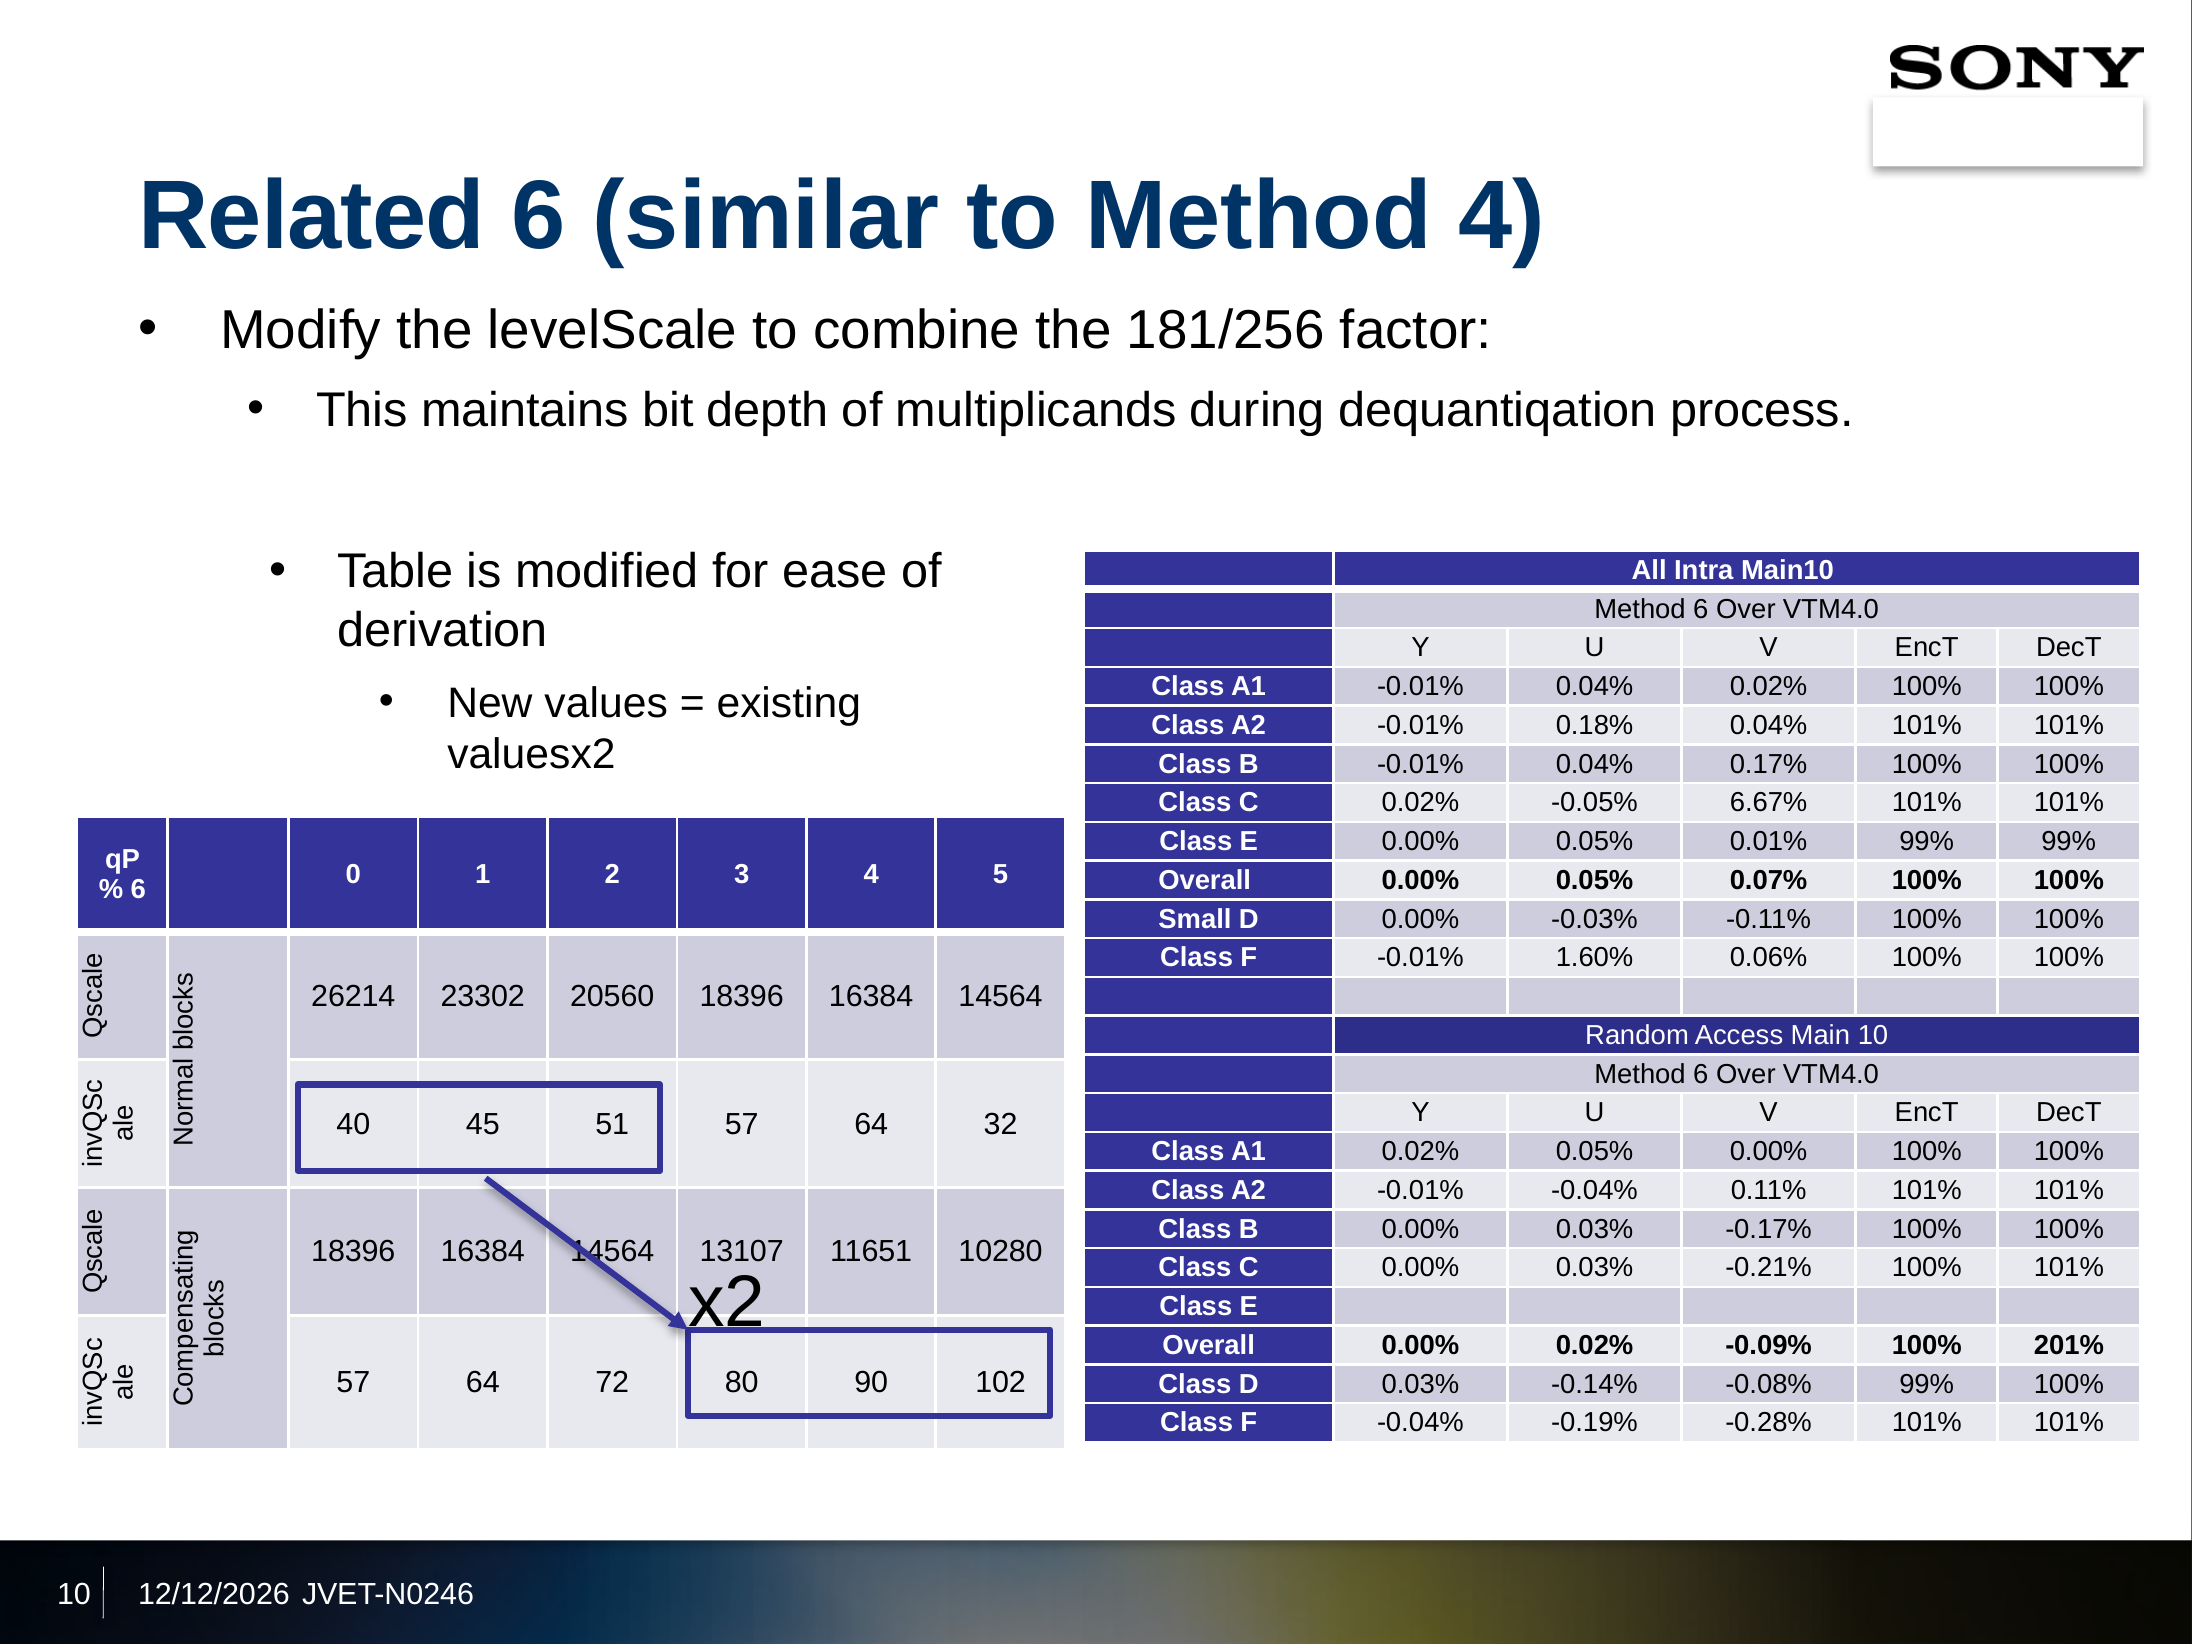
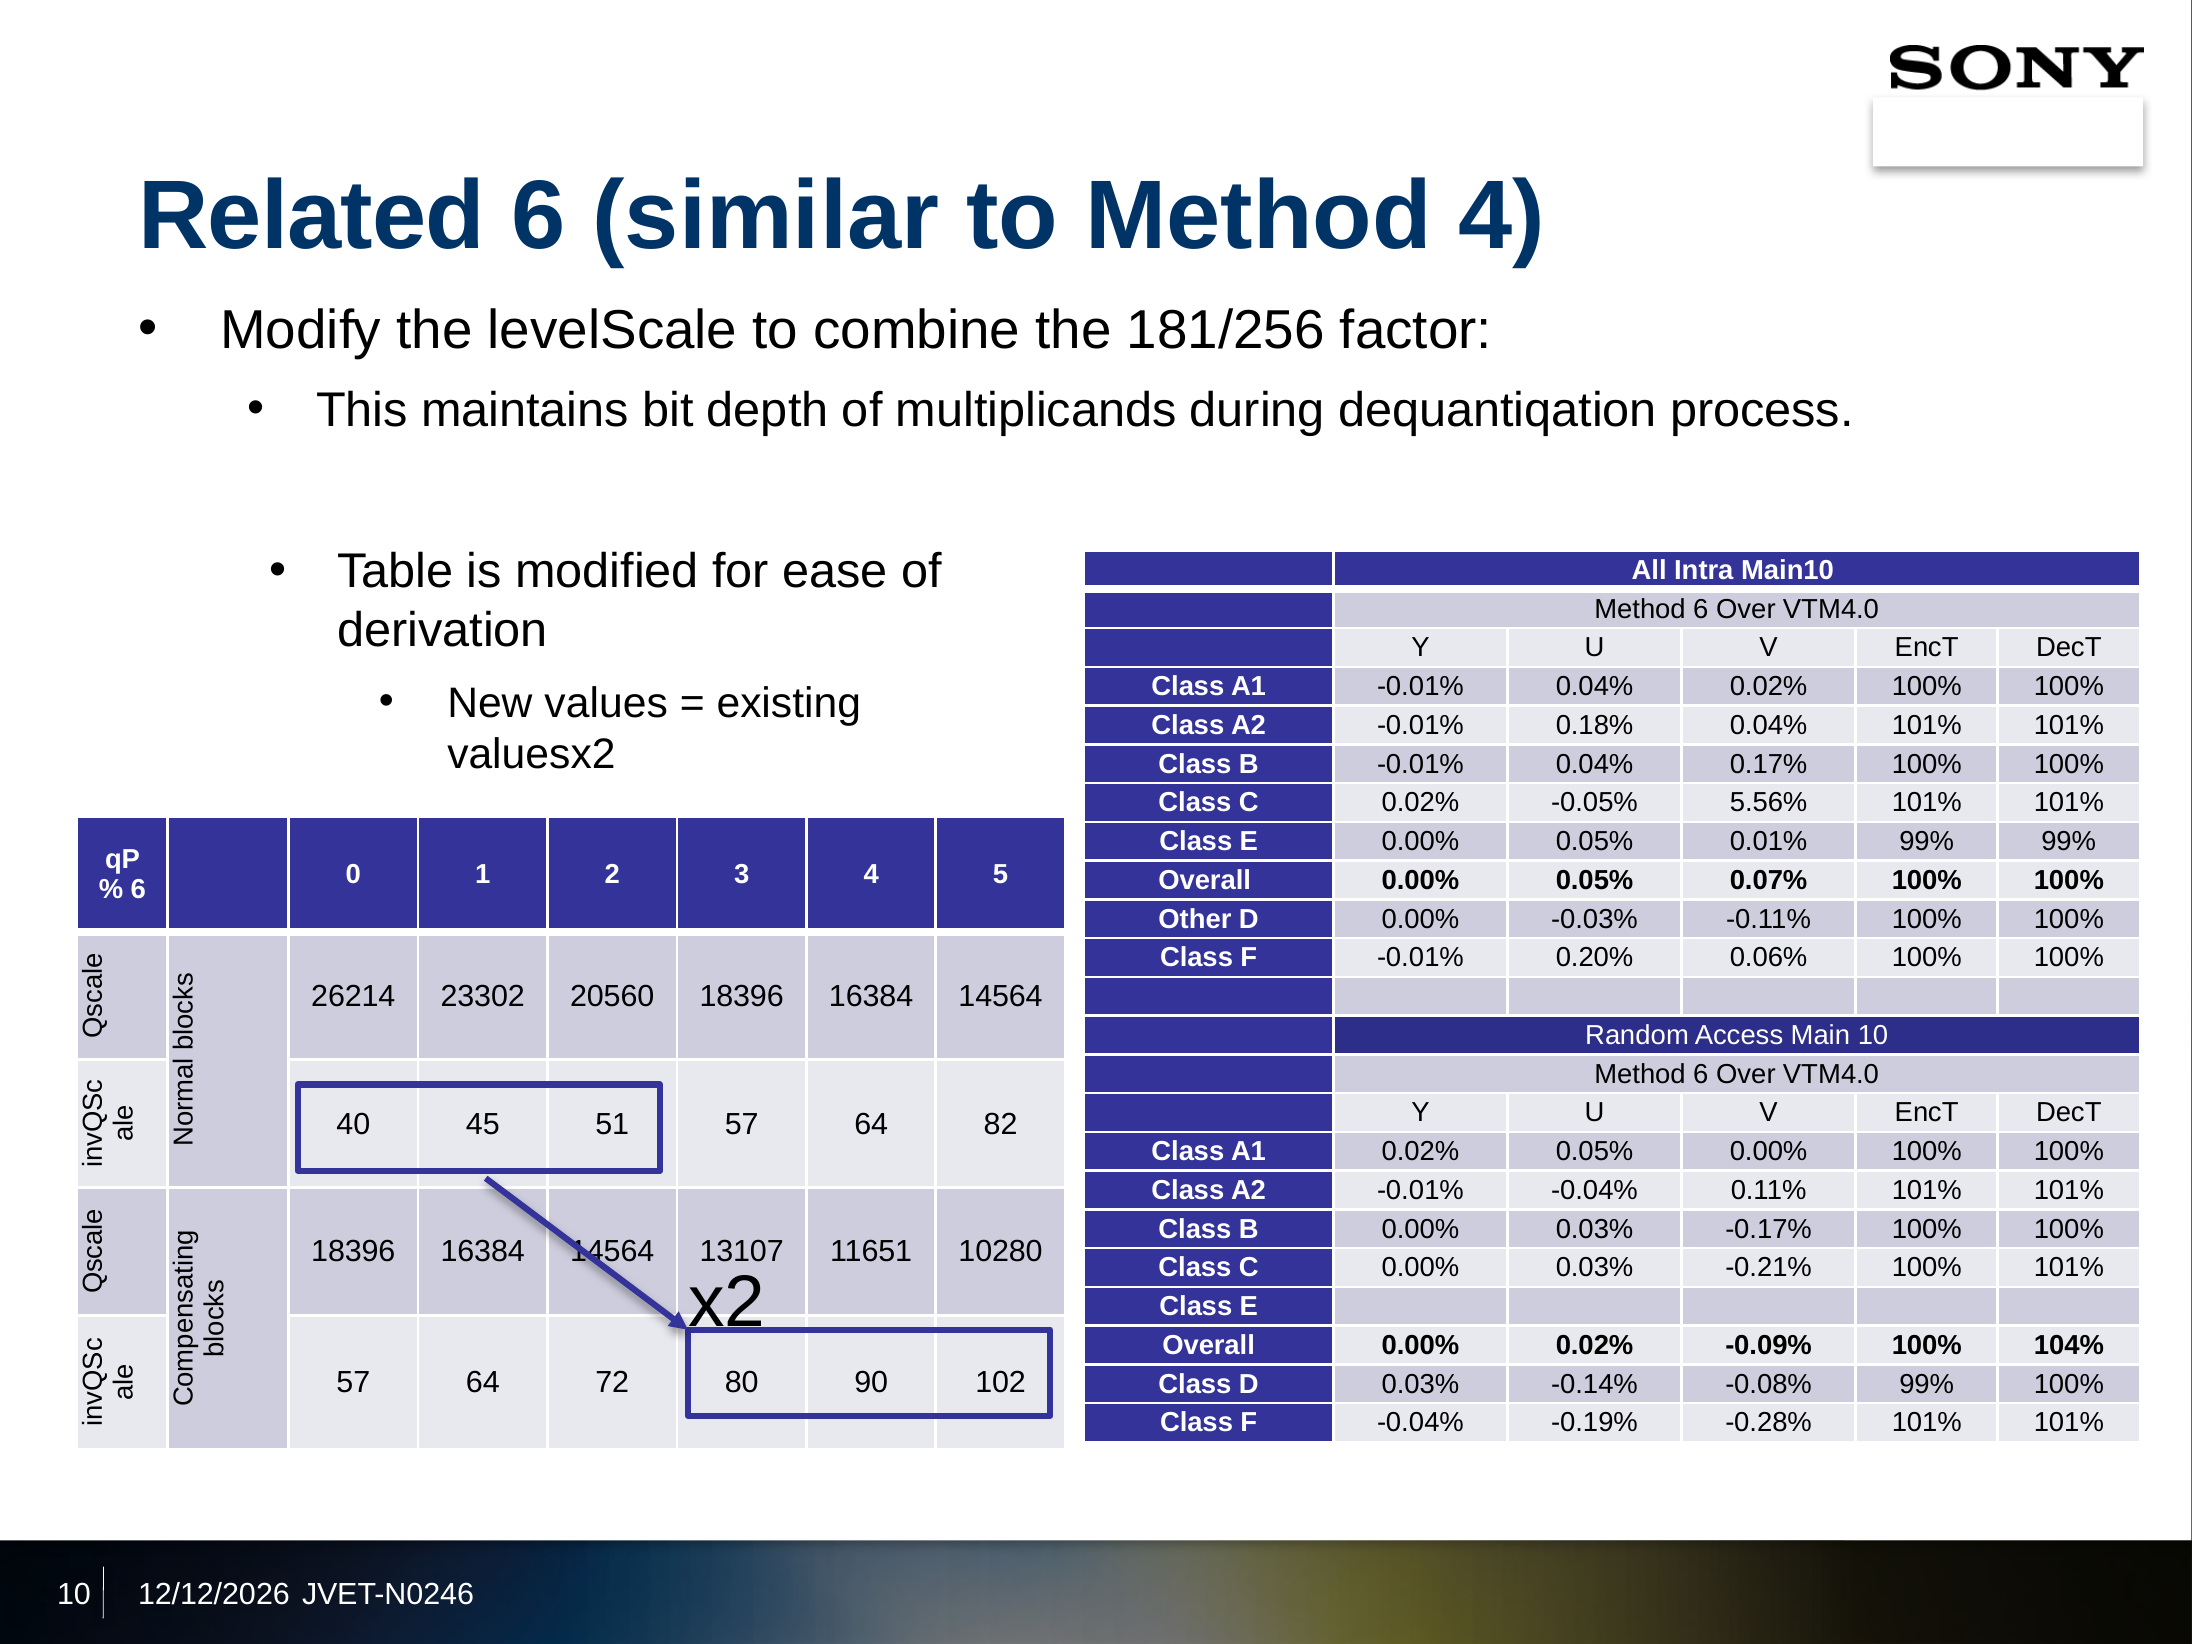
6.67%: 6.67% -> 5.56%
Small: Small -> Other
1.60%: 1.60% -> 0.20%
32: 32 -> 82
201%: 201% -> 104%
